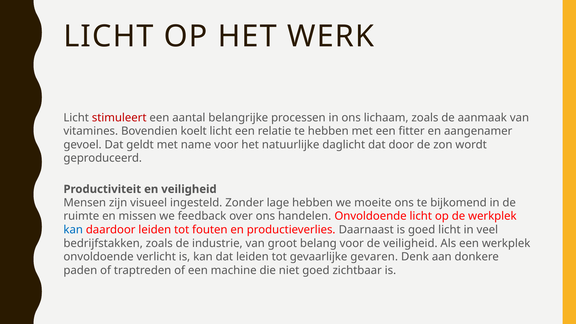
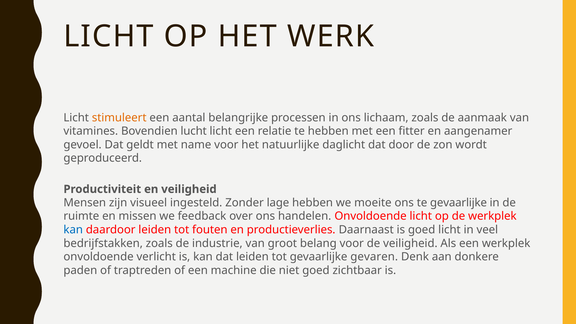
stimuleert colour: red -> orange
koelt: koelt -> lucht
te bijkomend: bijkomend -> gevaarlijke
